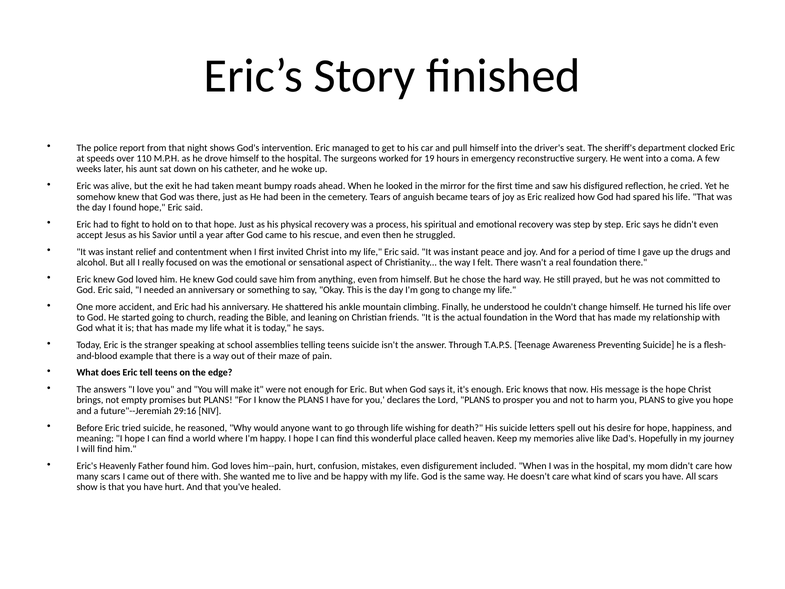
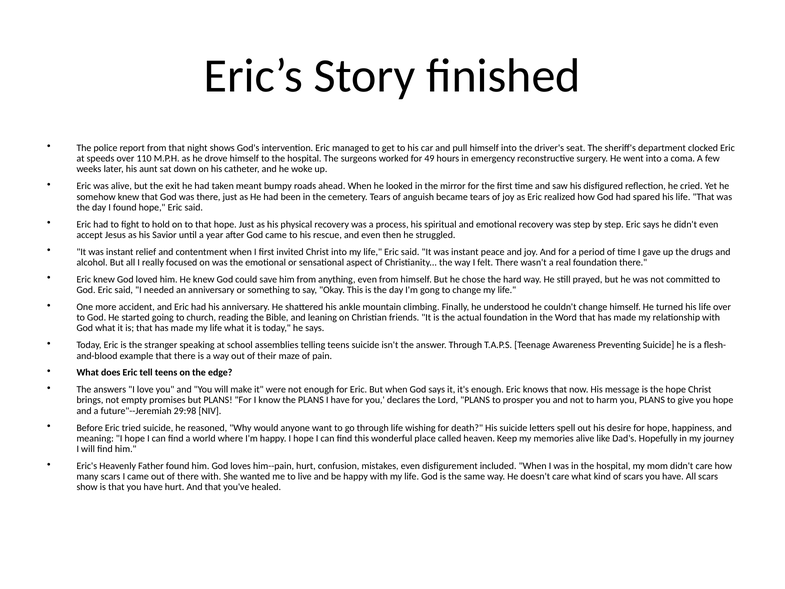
19: 19 -> 49
29:16: 29:16 -> 29:98
